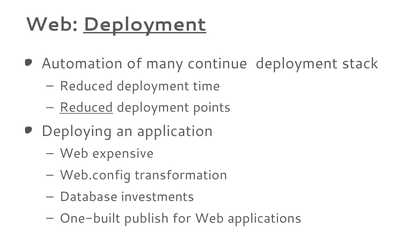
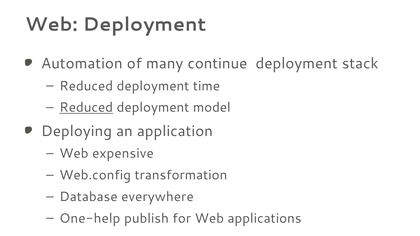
Deployment at (145, 24) underline: present -> none
points: points -> model
investments: investments -> everywhere
One-built: One-built -> One-help
